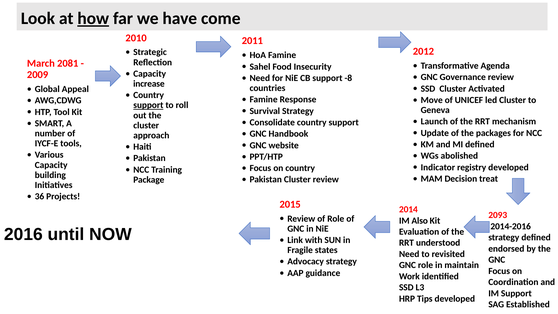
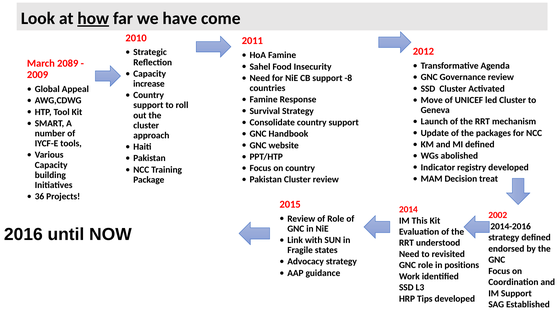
2081: 2081 -> 2089
support at (148, 105) underline: present -> none
2093: 2093 -> 2002
Also: Also -> This
maintain: maintain -> positions
